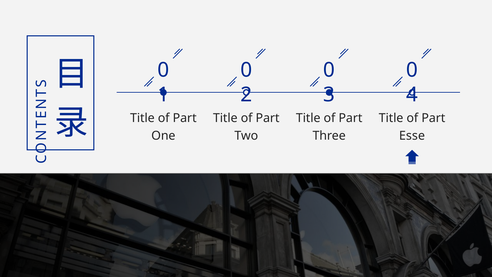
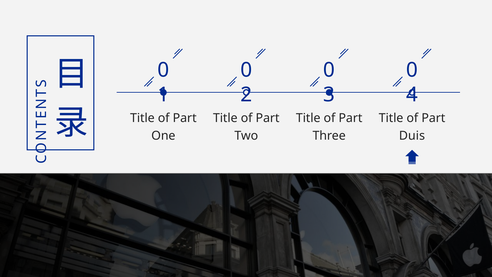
Esse: Esse -> Duis
